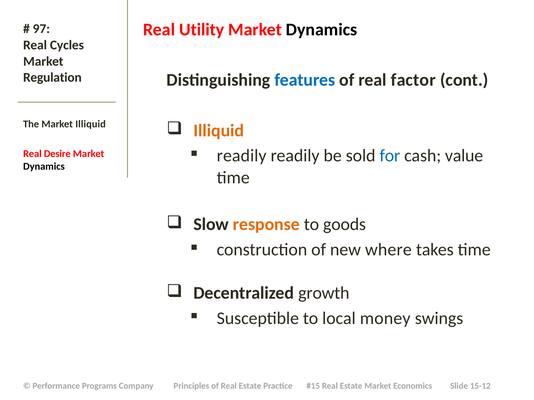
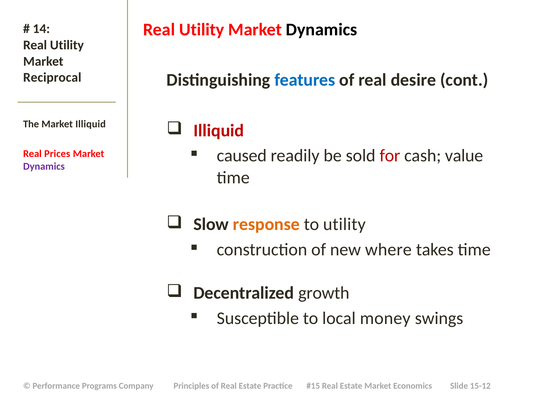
97: 97 -> 14
Cycles at (67, 45): Cycles -> Utility
Regulation: Regulation -> Reciprocal
factor: factor -> desire
Illiquid at (219, 131) colour: orange -> red
readily at (242, 156): readily -> caused
for colour: blue -> red
Desire: Desire -> Prices
Dynamics at (44, 166) colour: black -> purple
to goods: goods -> utility
